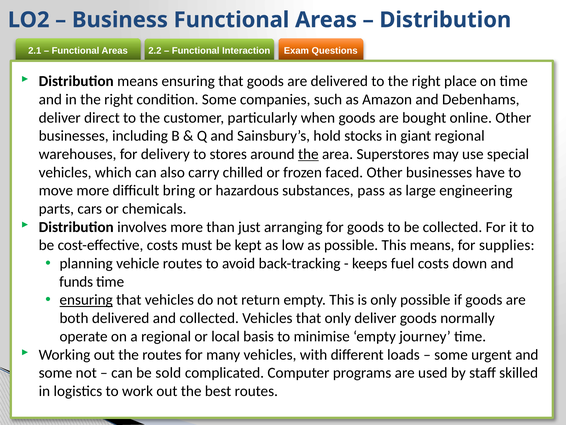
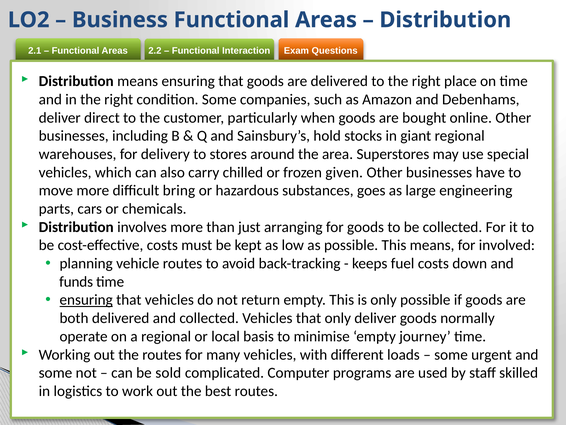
the at (308, 154) underline: present -> none
faced: faced -> given
pass: pass -> goes
supplies: supplies -> involved
